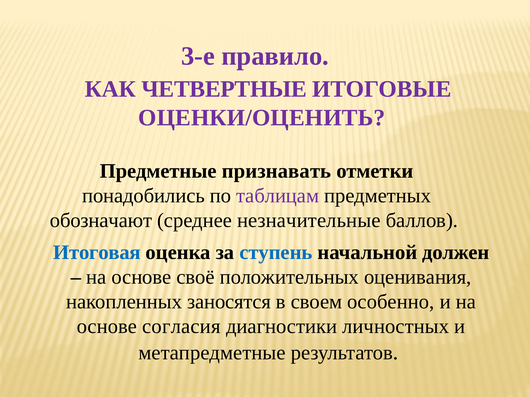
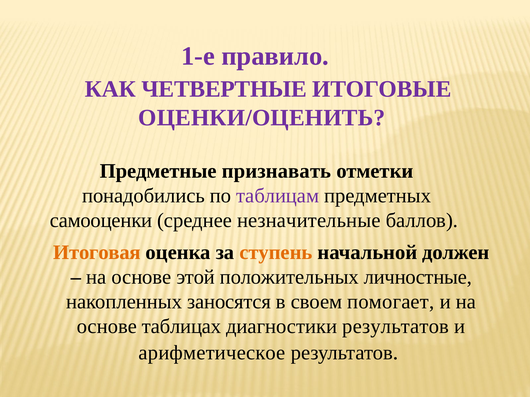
3-е: 3-е -> 1-е
обозначают: обозначают -> самооценки
Итоговая colour: blue -> orange
ступень colour: blue -> orange
своё: своё -> этой
оценивания: оценивания -> личностные
особенно: особенно -> помогает
согласия: согласия -> таблицах
диагностики личностных: личностных -> результатов
метапредметные: метапредметные -> арифметическое
